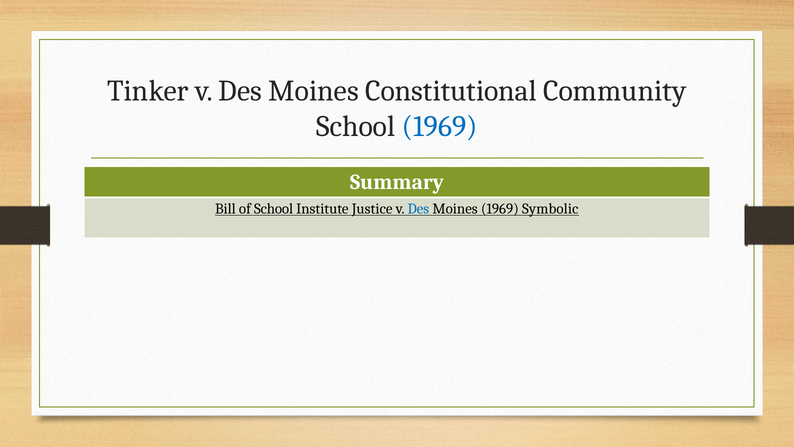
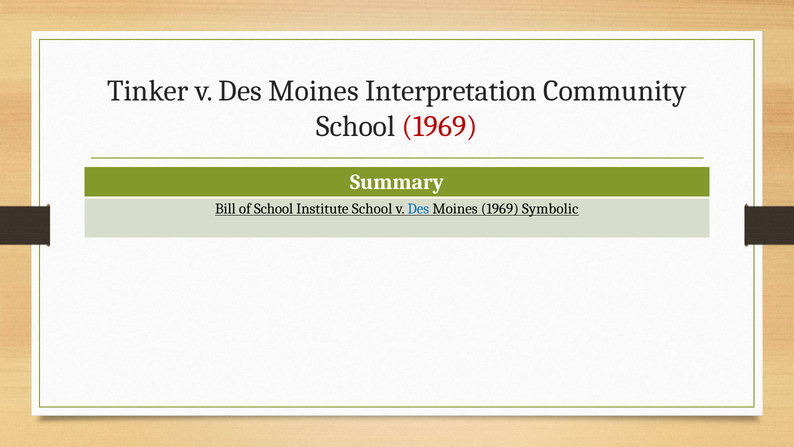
Constitutional: Constitutional -> Interpretation
1969 at (440, 126) colour: blue -> red
Institute Justice: Justice -> School
